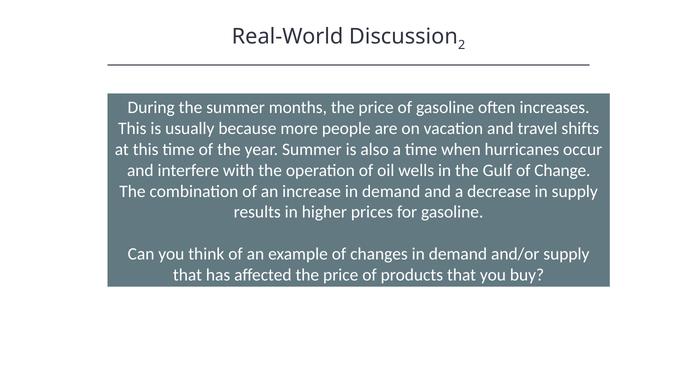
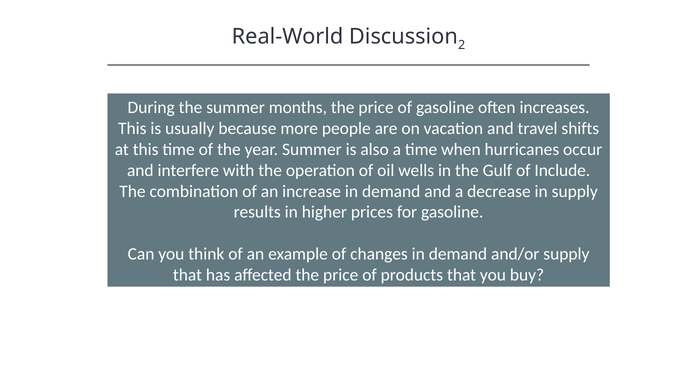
Change: Change -> Include
